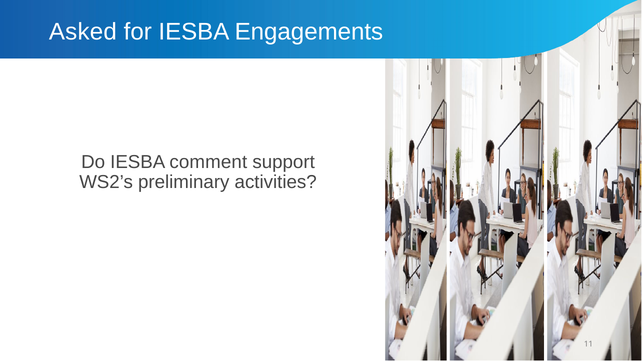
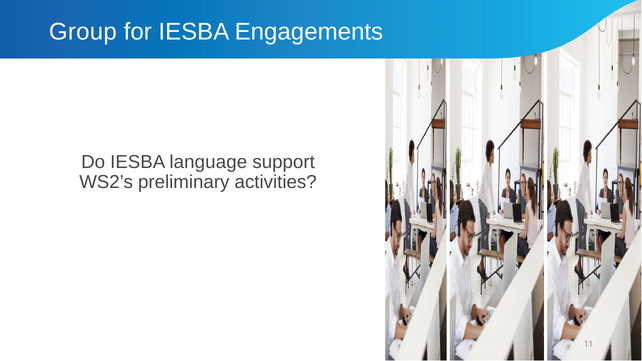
Asked: Asked -> Group
comment: comment -> language
